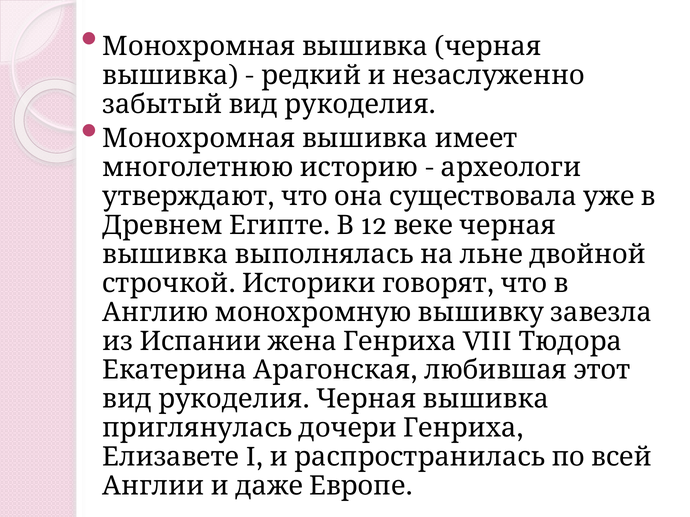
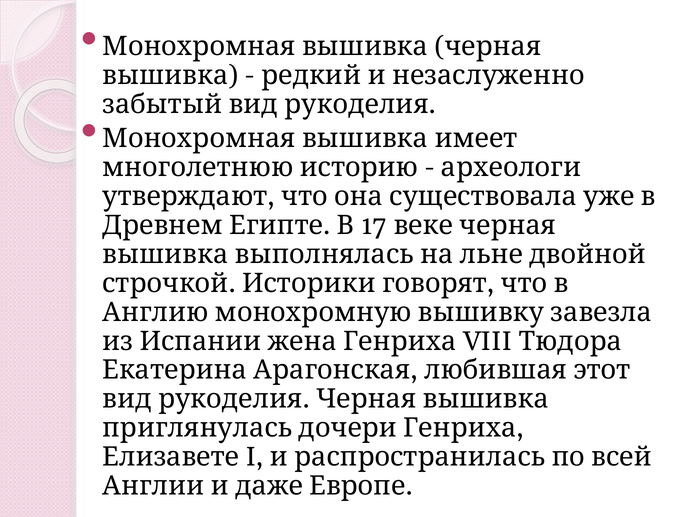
12: 12 -> 17
